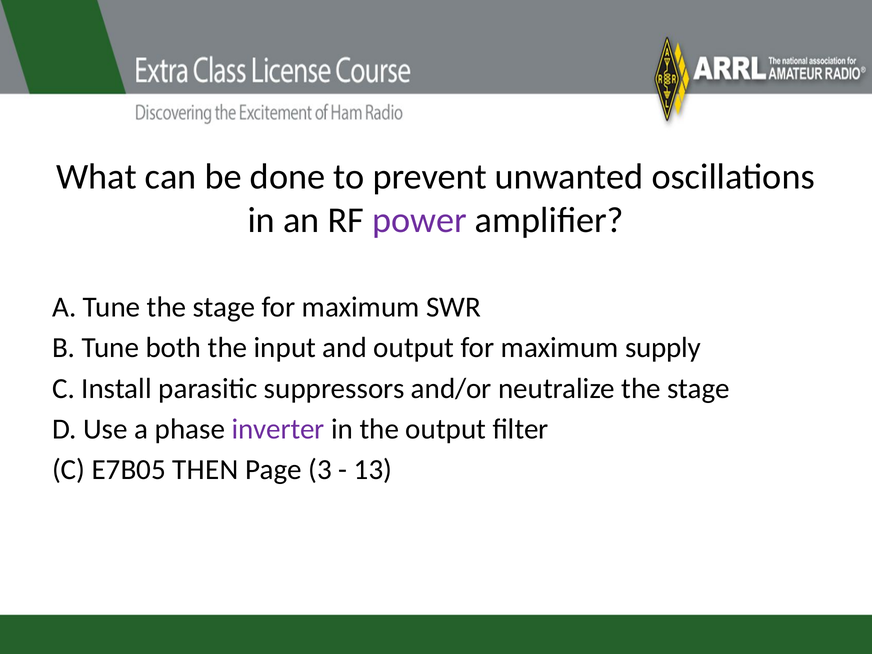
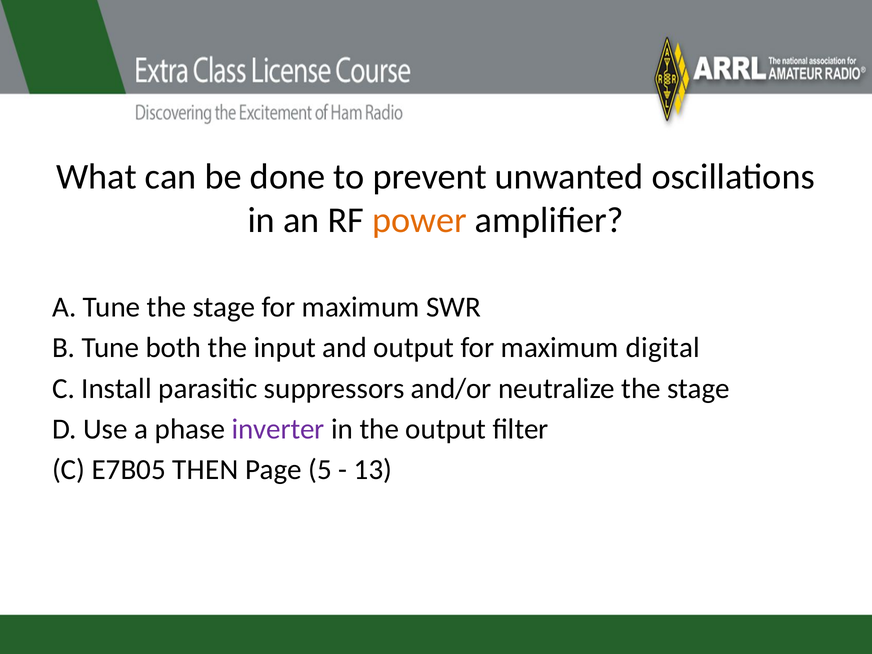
power colour: purple -> orange
supply: supply -> digital
3: 3 -> 5
